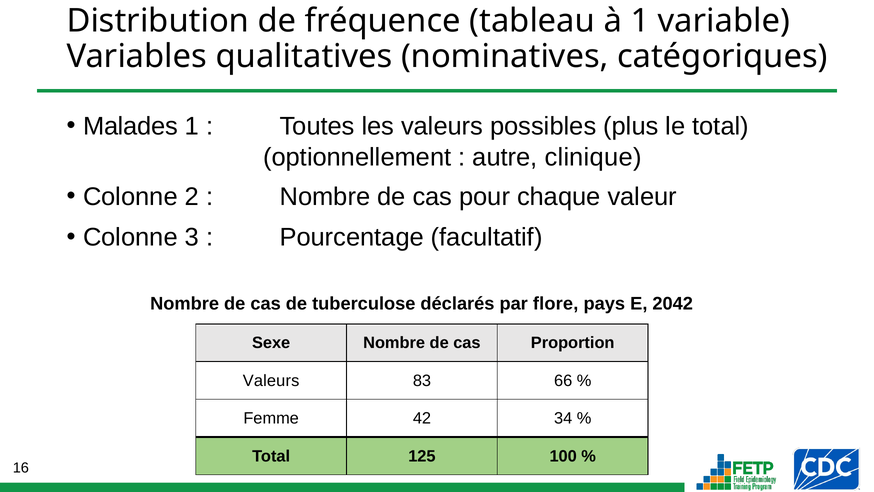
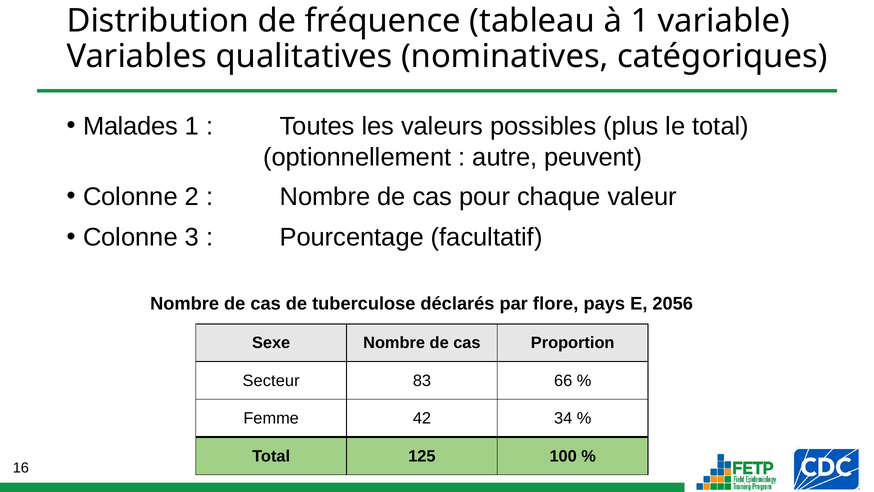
clinique: clinique -> peuvent
2042: 2042 -> 2056
Valeurs at (271, 380): Valeurs -> Secteur
